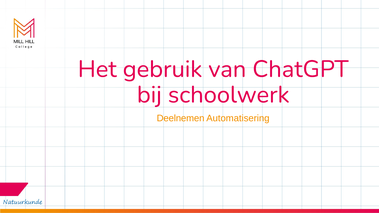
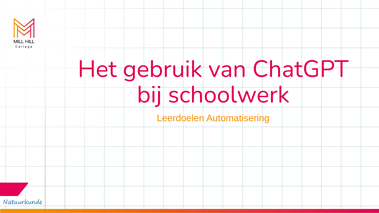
Deelnemen: Deelnemen -> Leerdoelen
